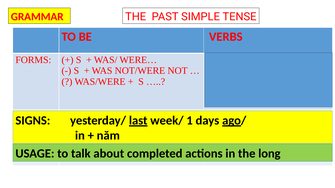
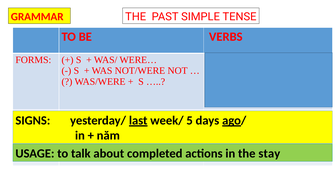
1: 1 -> 5
long: long -> stay
